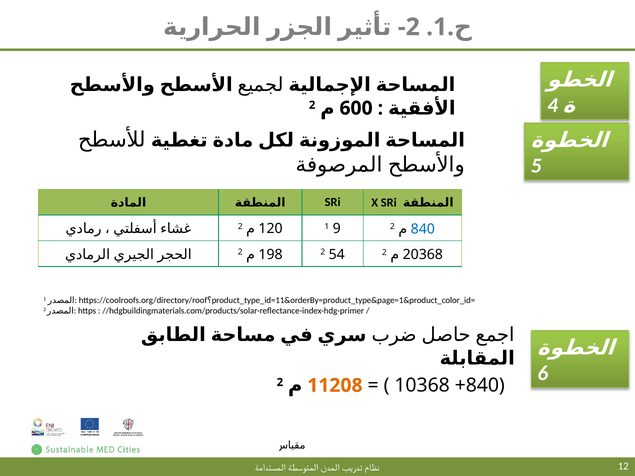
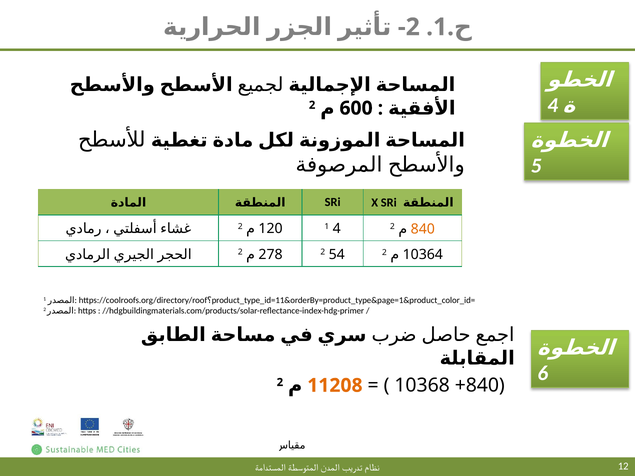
2 9: 9 -> 4
840 at (423, 229) colour: blue -> orange
198: 198 -> 278
20368: 20368 -> 10364
